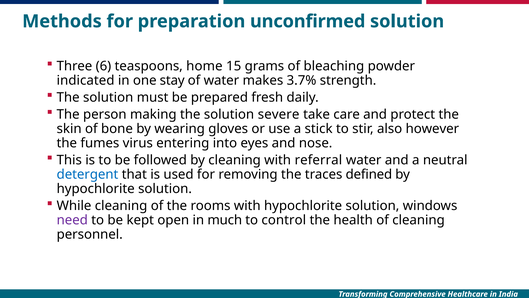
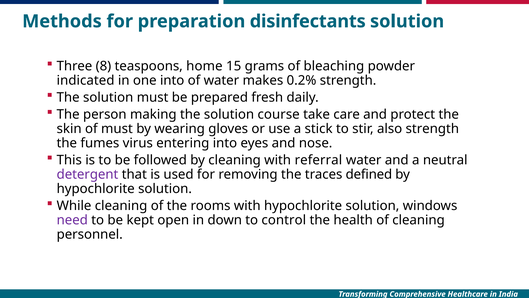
unconfirmed: unconfirmed -> disinfectants
6: 6 -> 8
one stay: stay -> into
3.7%: 3.7% -> 0.2%
severe: severe -> course
of bone: bone -> must
also however: however -> strength
detergent colour: blue -> purple
much: much -> down
